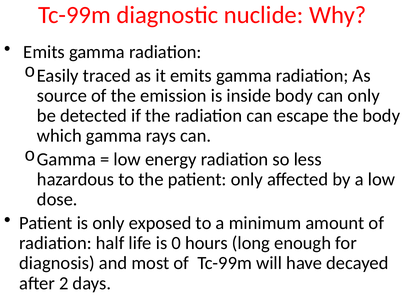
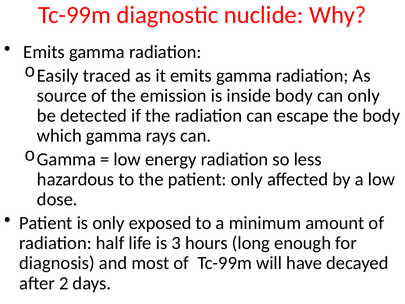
0: 0 -> 3
